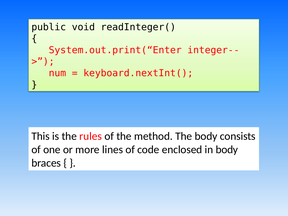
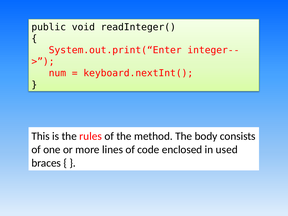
in body: body -> used
